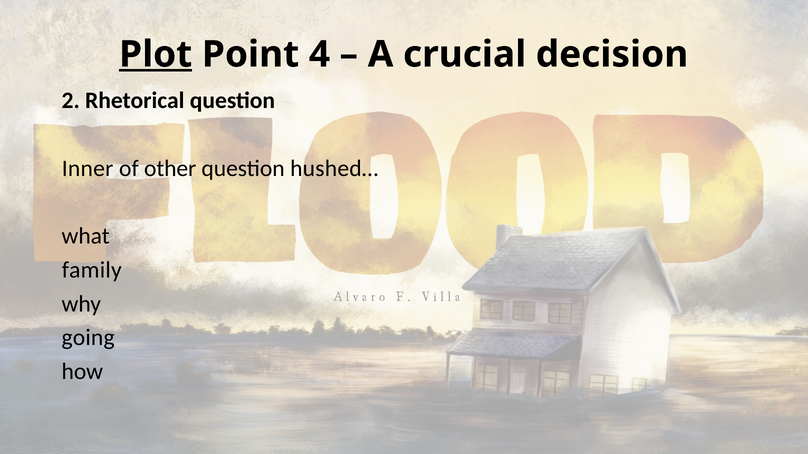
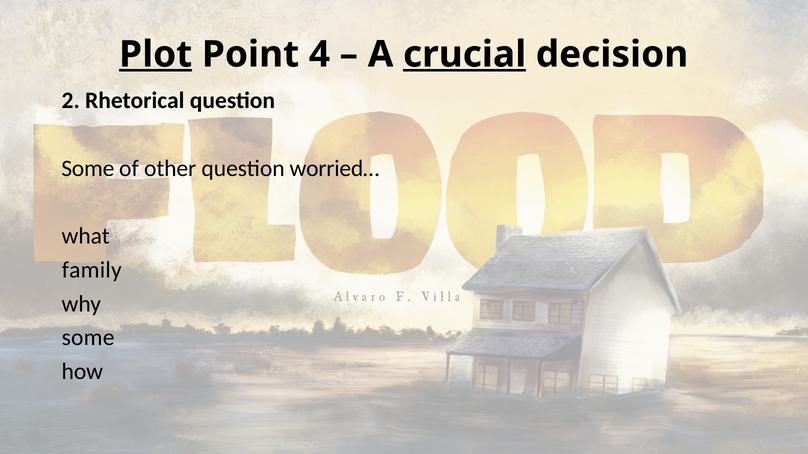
crucial underline: none -> present
Inner at (88, 169): Inner -> Some
hushed…: hushed… -> worried…
going at (88, 338): going -> some
